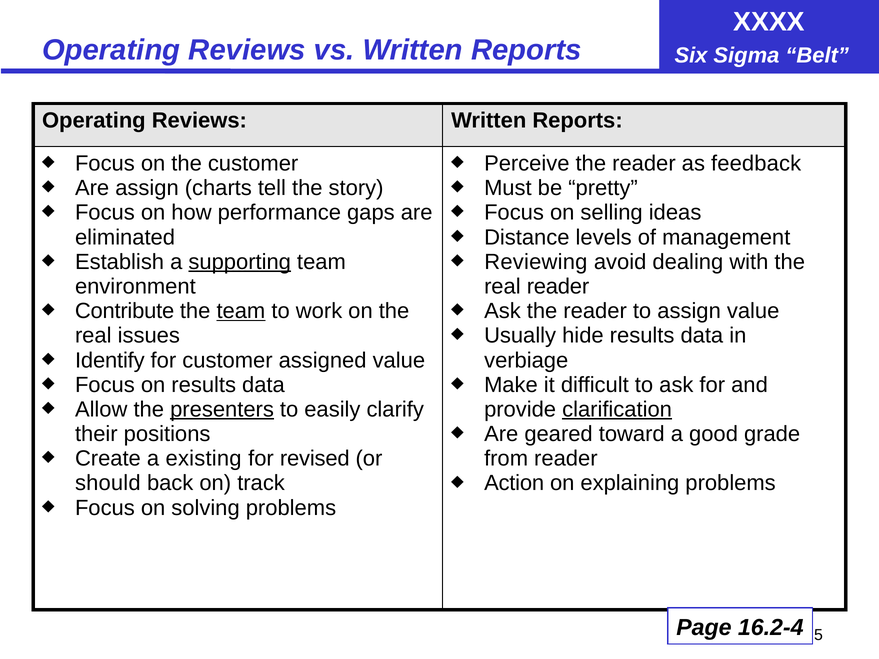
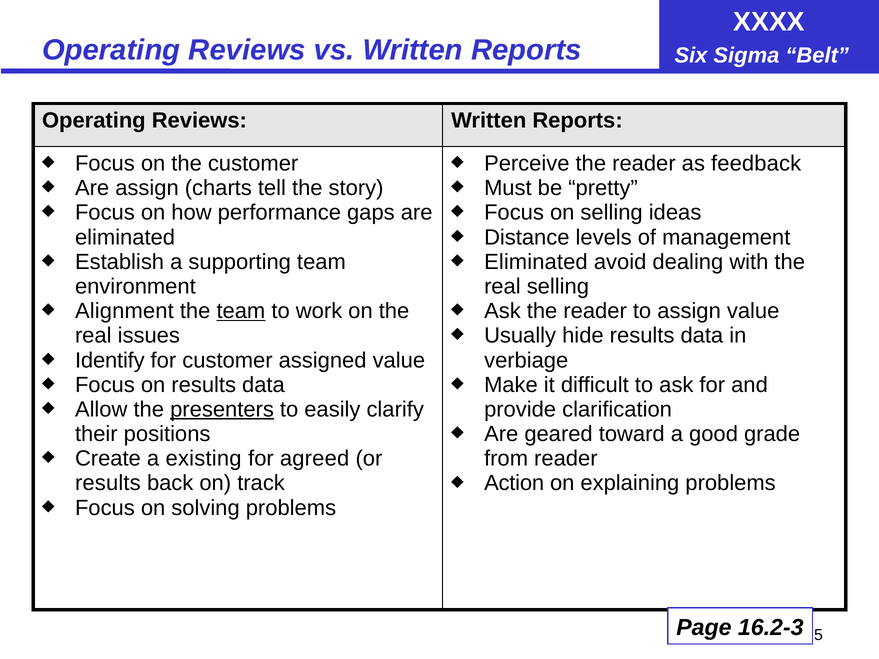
supporting underline: present -> none
Reviewing at (536, 262): Reviewing -> Eliminated
real reader: reader -> selling
Contribute: Contribute -> Alignment
clarification underline: present -> none
revised: revised -> agreed
should at (108, 483): should -> results
16.2-4: 16.2-4 -> 16.2-3
